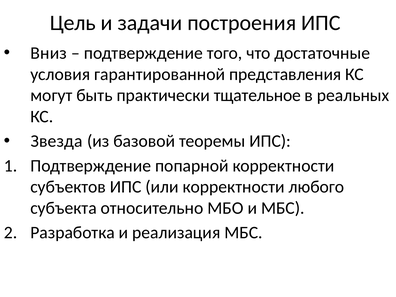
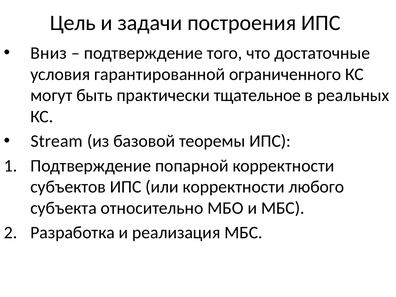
представления: представления -> ограниченного
Звезда: Звезда -> Stream
